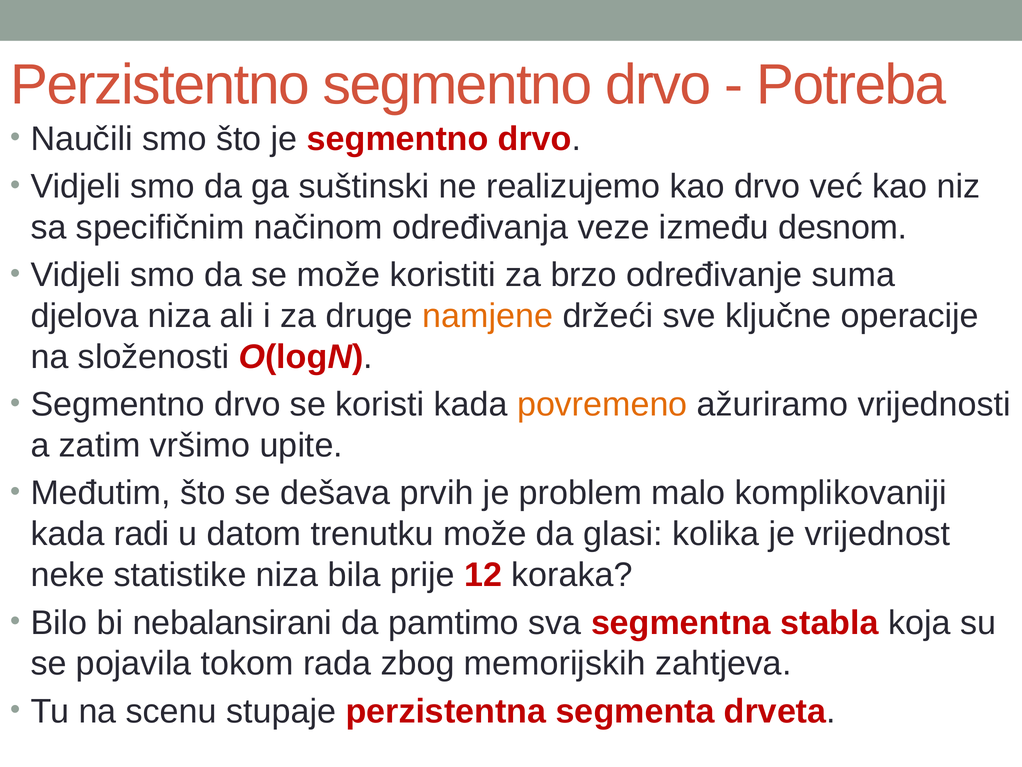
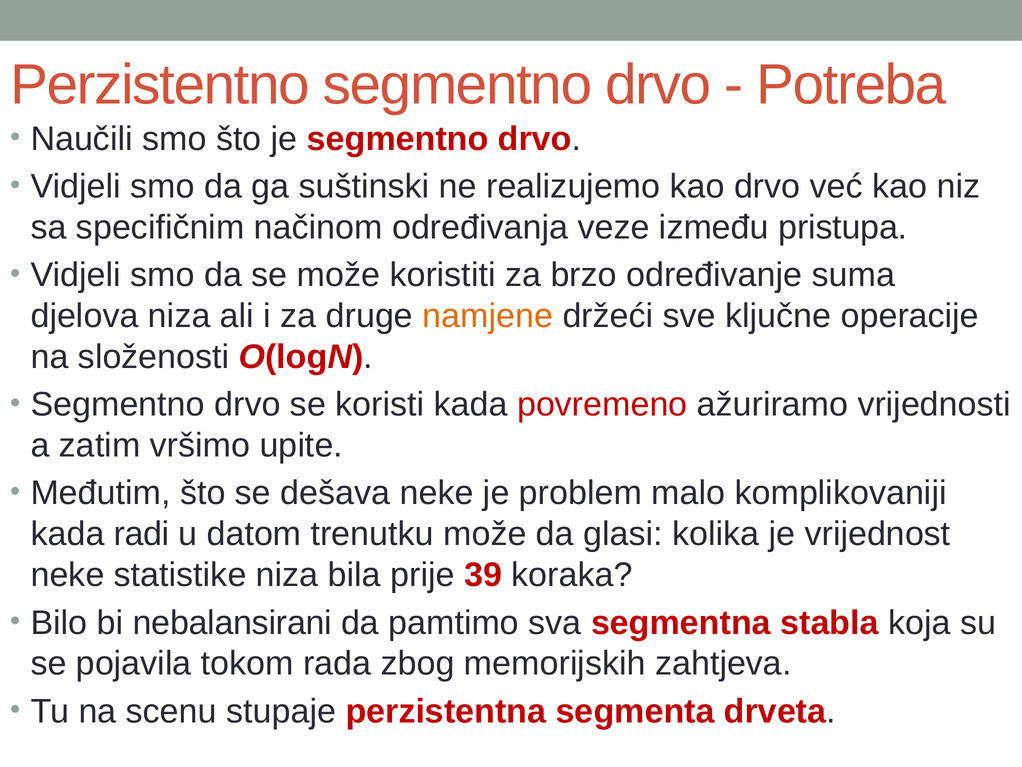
desnom: desnom -> pristupa
povremeno colour: orange -> red
dešava prvih: prvih -> neke
12: 12 -> 39
